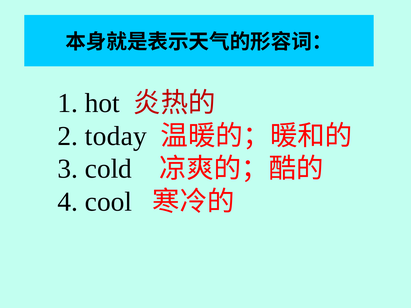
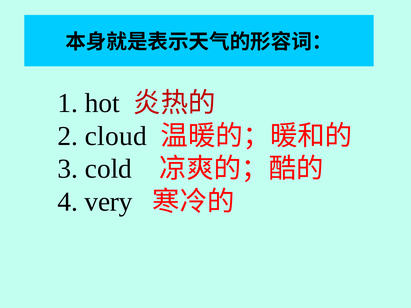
today: today -> cloud
cool: cool -> very
